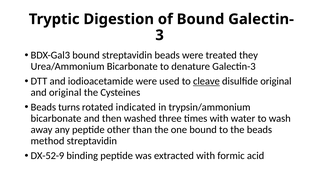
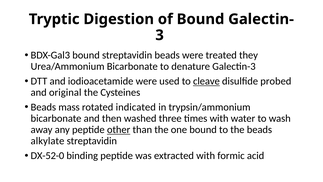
disulfide original: original -> probed
turns: turns -> mass
other underline: none -> present
method: method -> alkylate
DX-52-9: DX-52-9 -> DX-52-0
